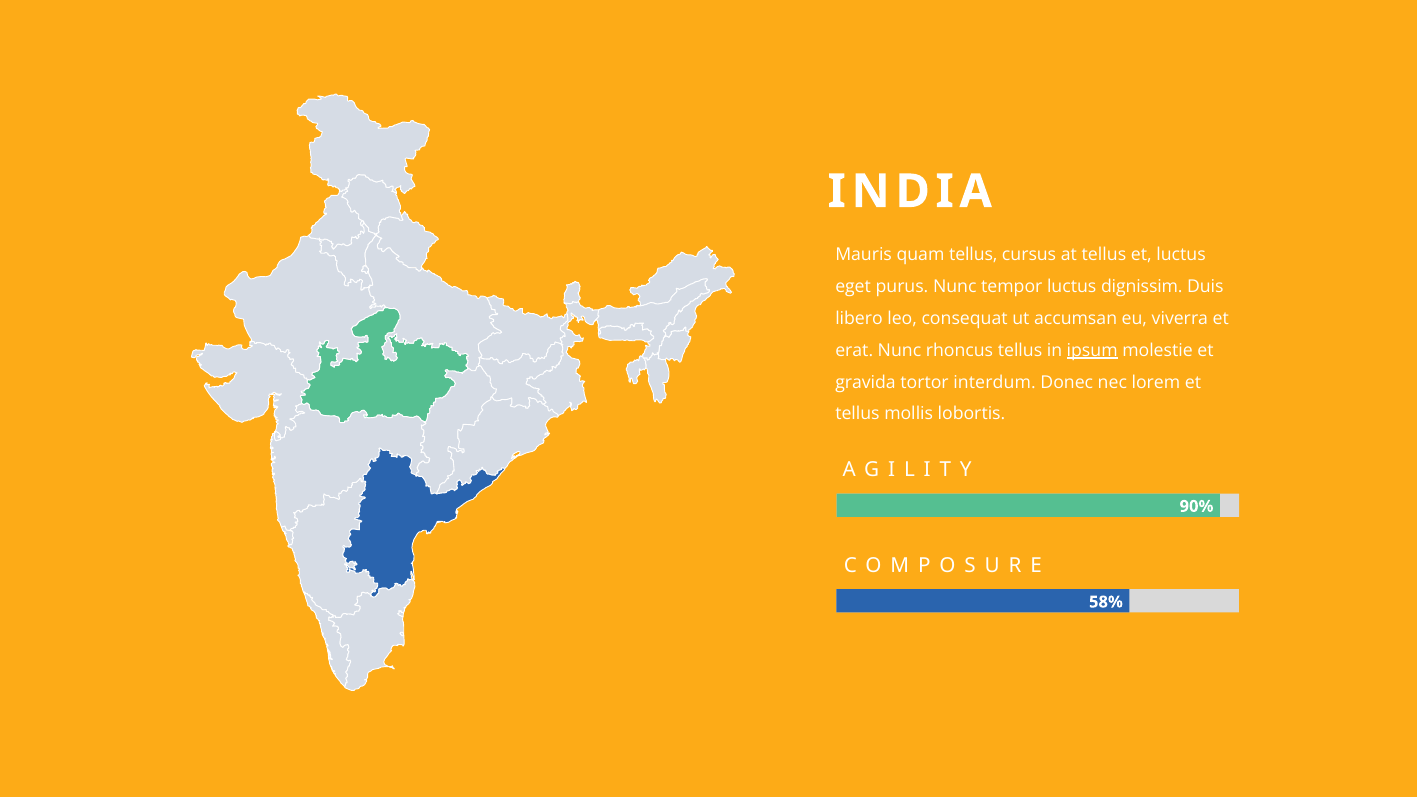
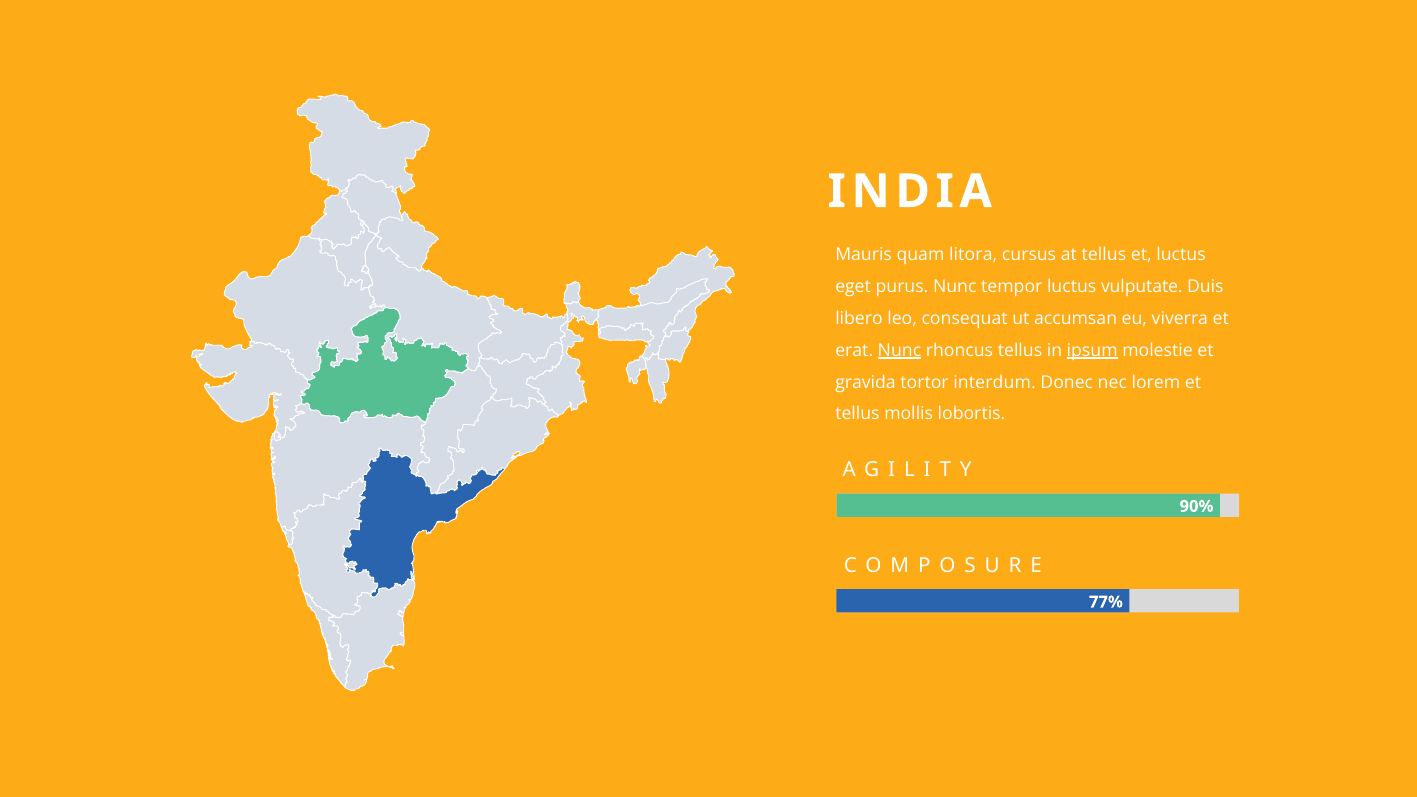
quam tellus: tellus -> litora
dignissim: dignissim -> vulputate
Nunc at (900, 350) underline: none -> present
58%: 58% -> 77%
